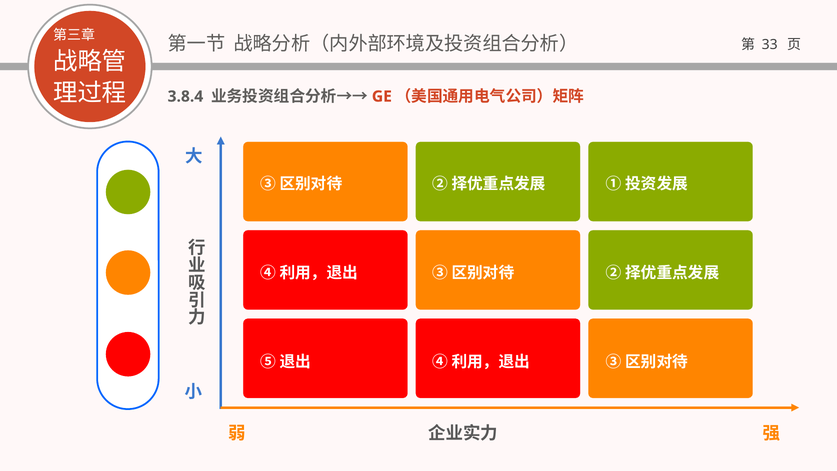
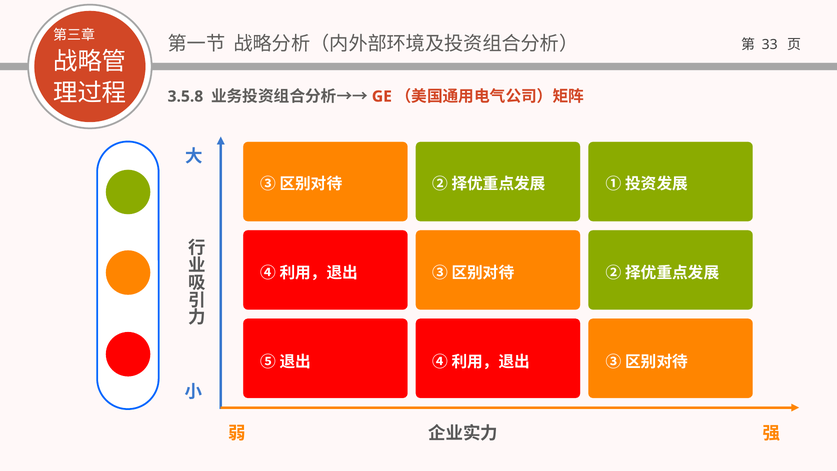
3.8.4: 3.8.4 -> 3.5.8
